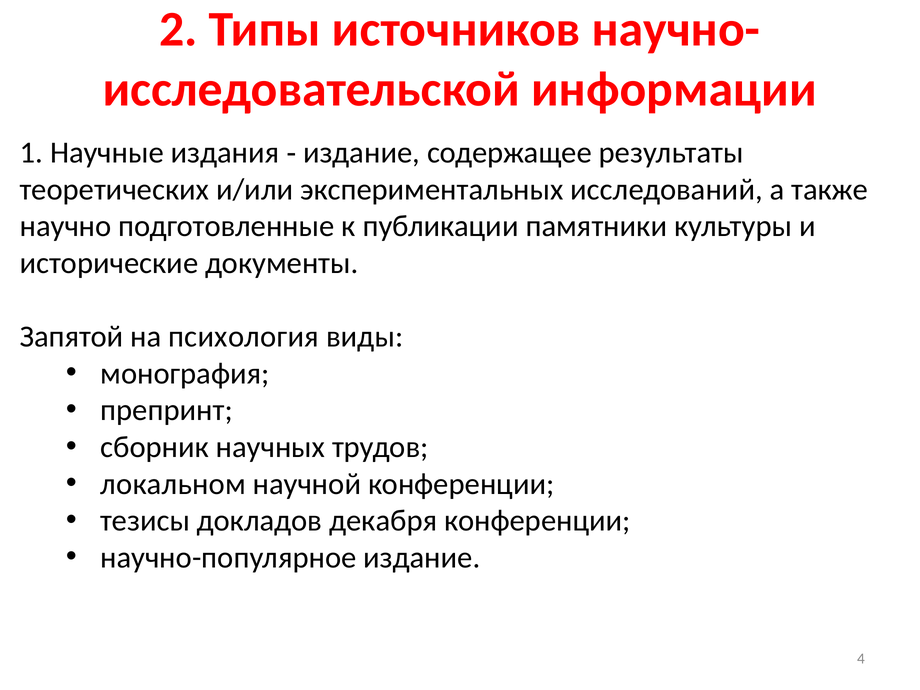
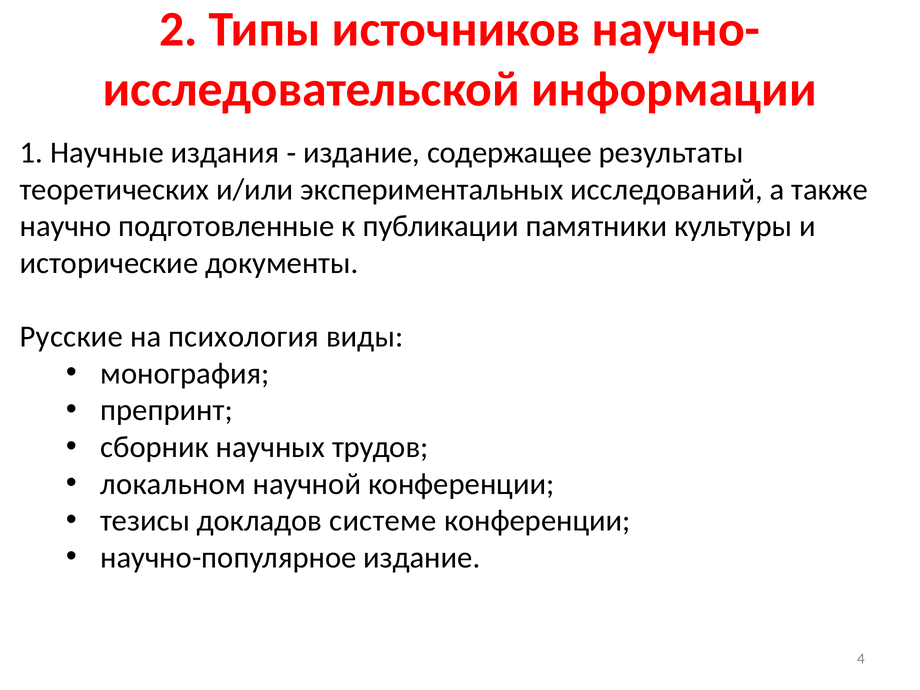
Запятой: Запятой -> Русские
декабря: декабря -> системе
